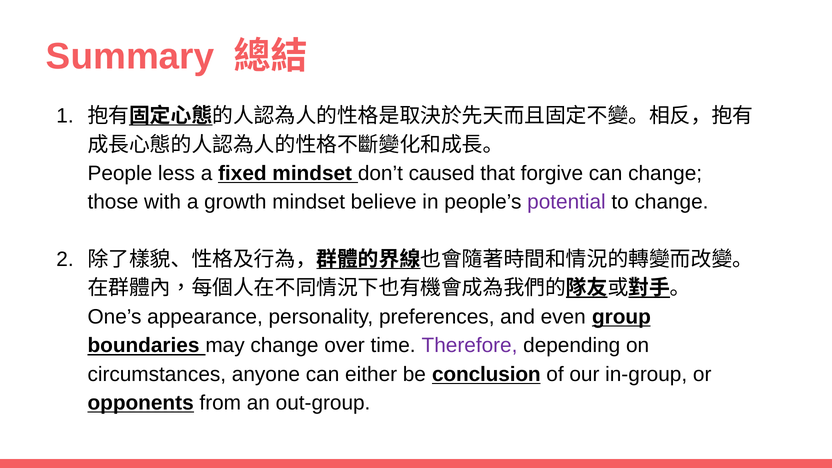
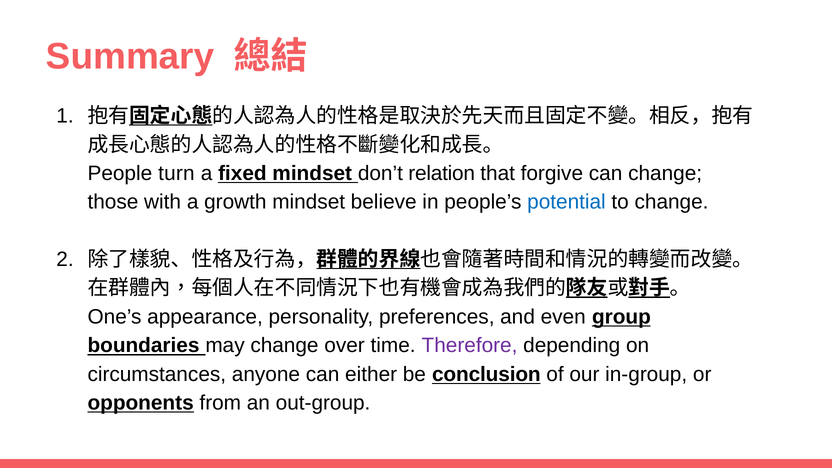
less: less -> turn
caused: caused -> relation
potential colour: purple -> blue
